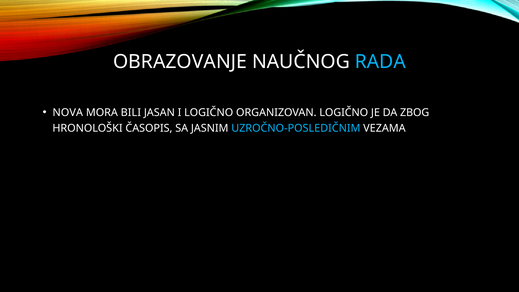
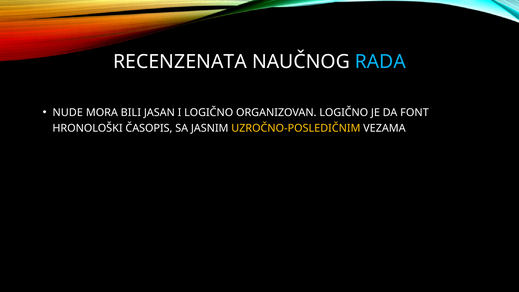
OBRAZOVANJE: OBRAZOVANJE -> RECENZENATA
NOVA: NOVA -> NUDE
ZBOG: ZBOG -> FONT
UZROČNO-POSLEDIČNIM colour: light blue -> yellow
